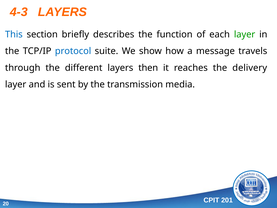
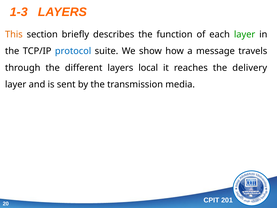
4-3: 4-3 -> 1-3
This colour: blue -> orange
then: then -> local
